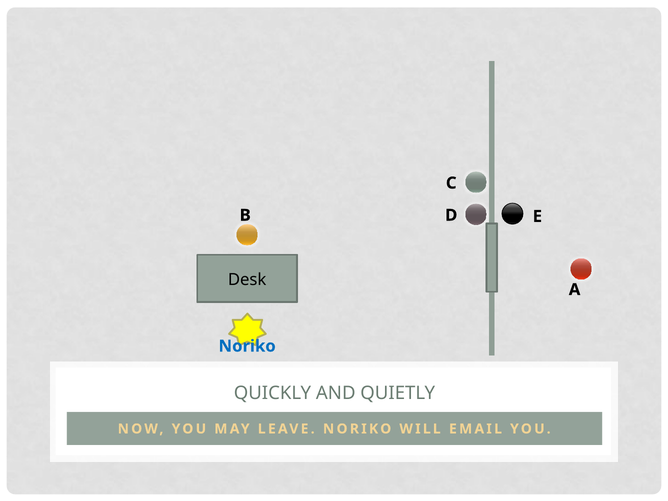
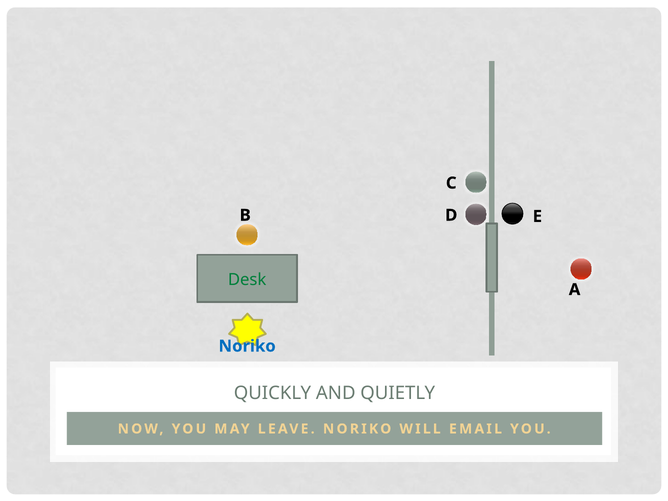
Desk colour: black -> green
